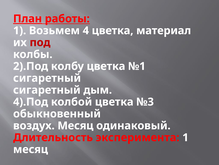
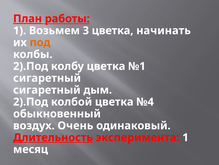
4: 4 -> 3
материал: материал -> начинать
под colour: red -> orange
4).Под at (31, 101): 4).Под -> 2).Под
№3: №3 -> №4
воздух Месяц: Месяц -> Очень
Длительность underline: none -> present
